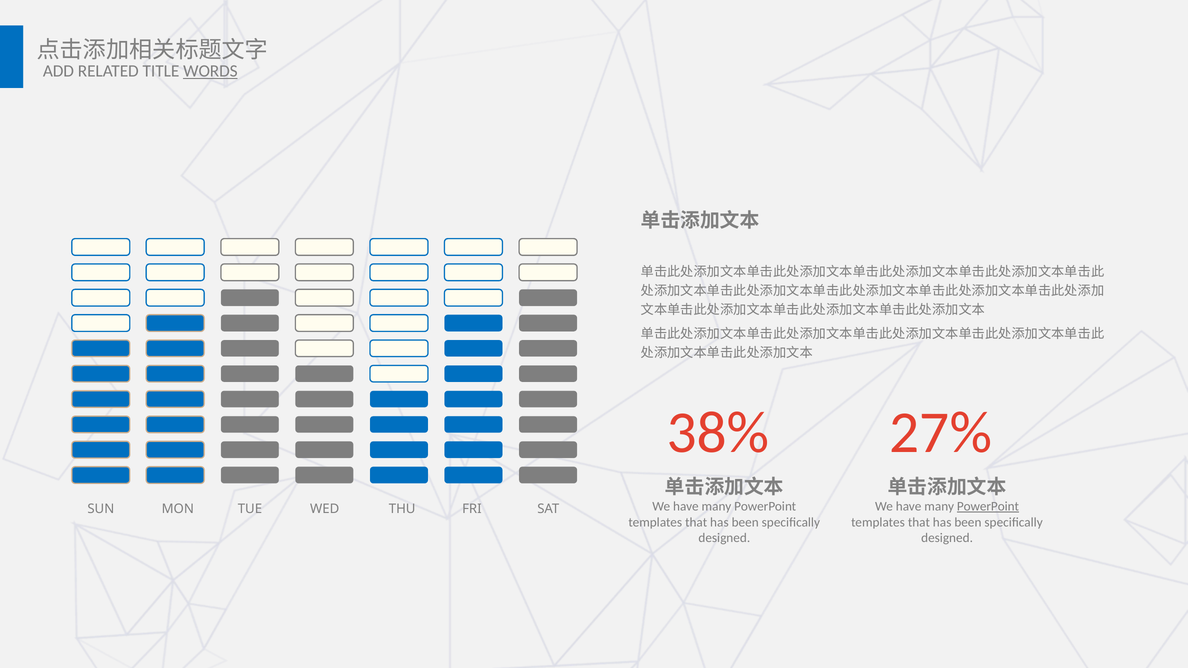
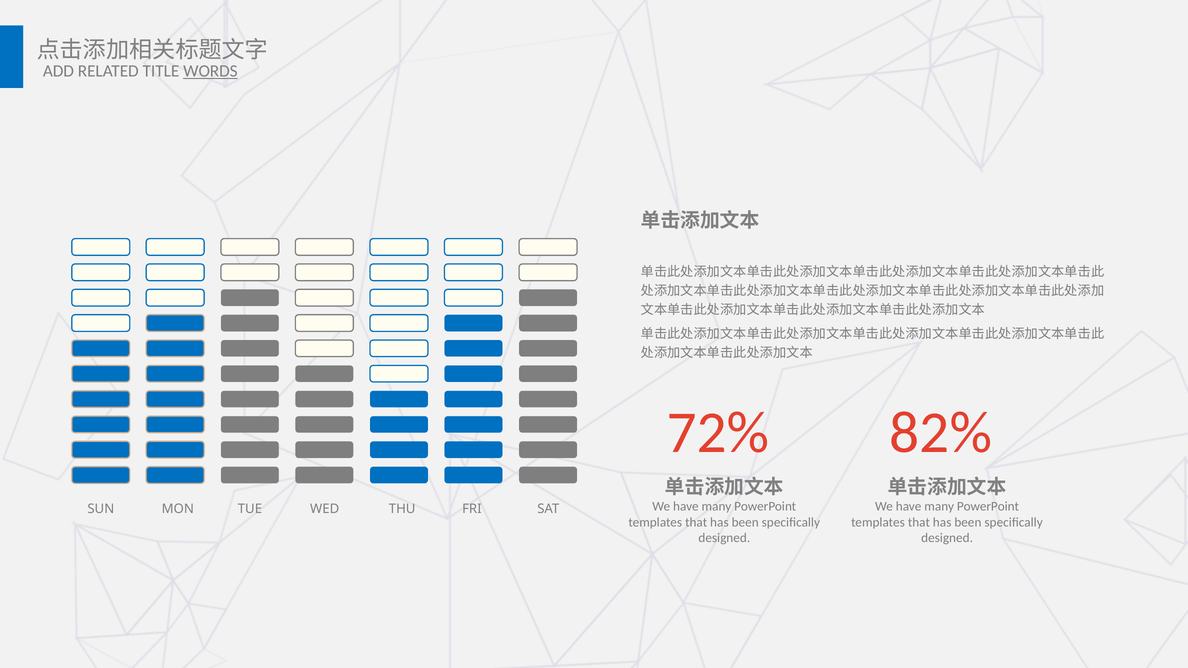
38%: 38% -> 72%
27%: 27% -> 82%
PowerPoint at (988, 507) underline: present -> none
